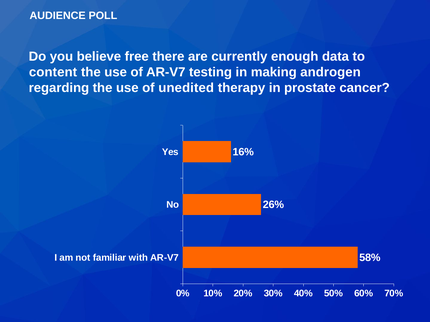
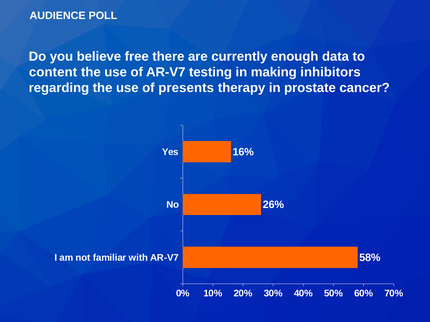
androgen: androgen -> inhibitors
unedited: unedited -> presents
